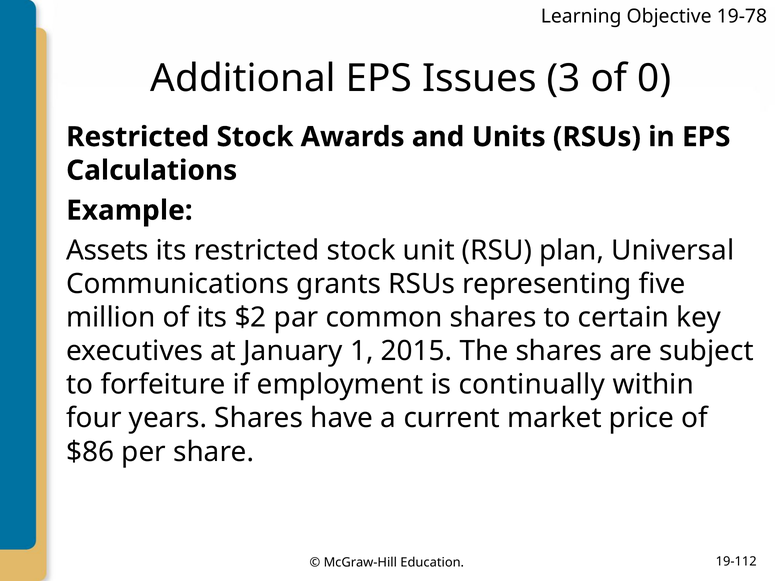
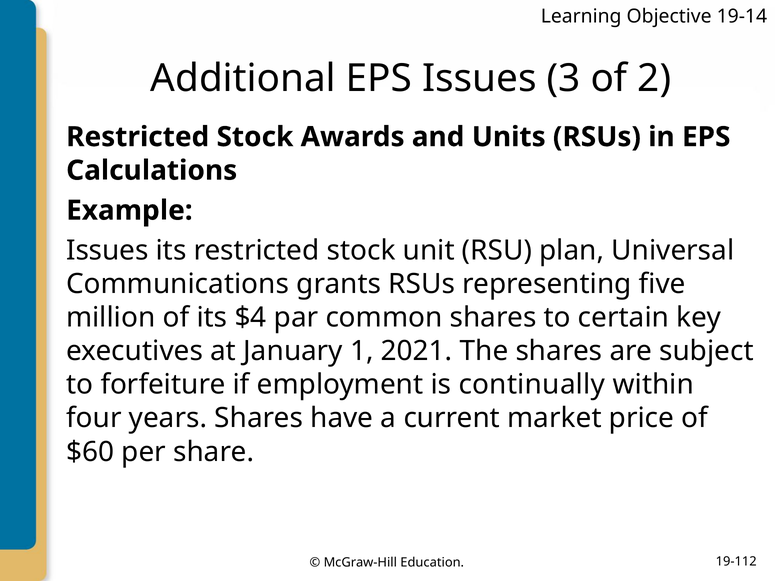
19-78: 19-78 -> 19-14
0: 0 -> 2
Assets at (107, 251): Assets -> Issues
$2: $2 -> $4
2015: 2015 -> 2021
$86: $86 -> $60
